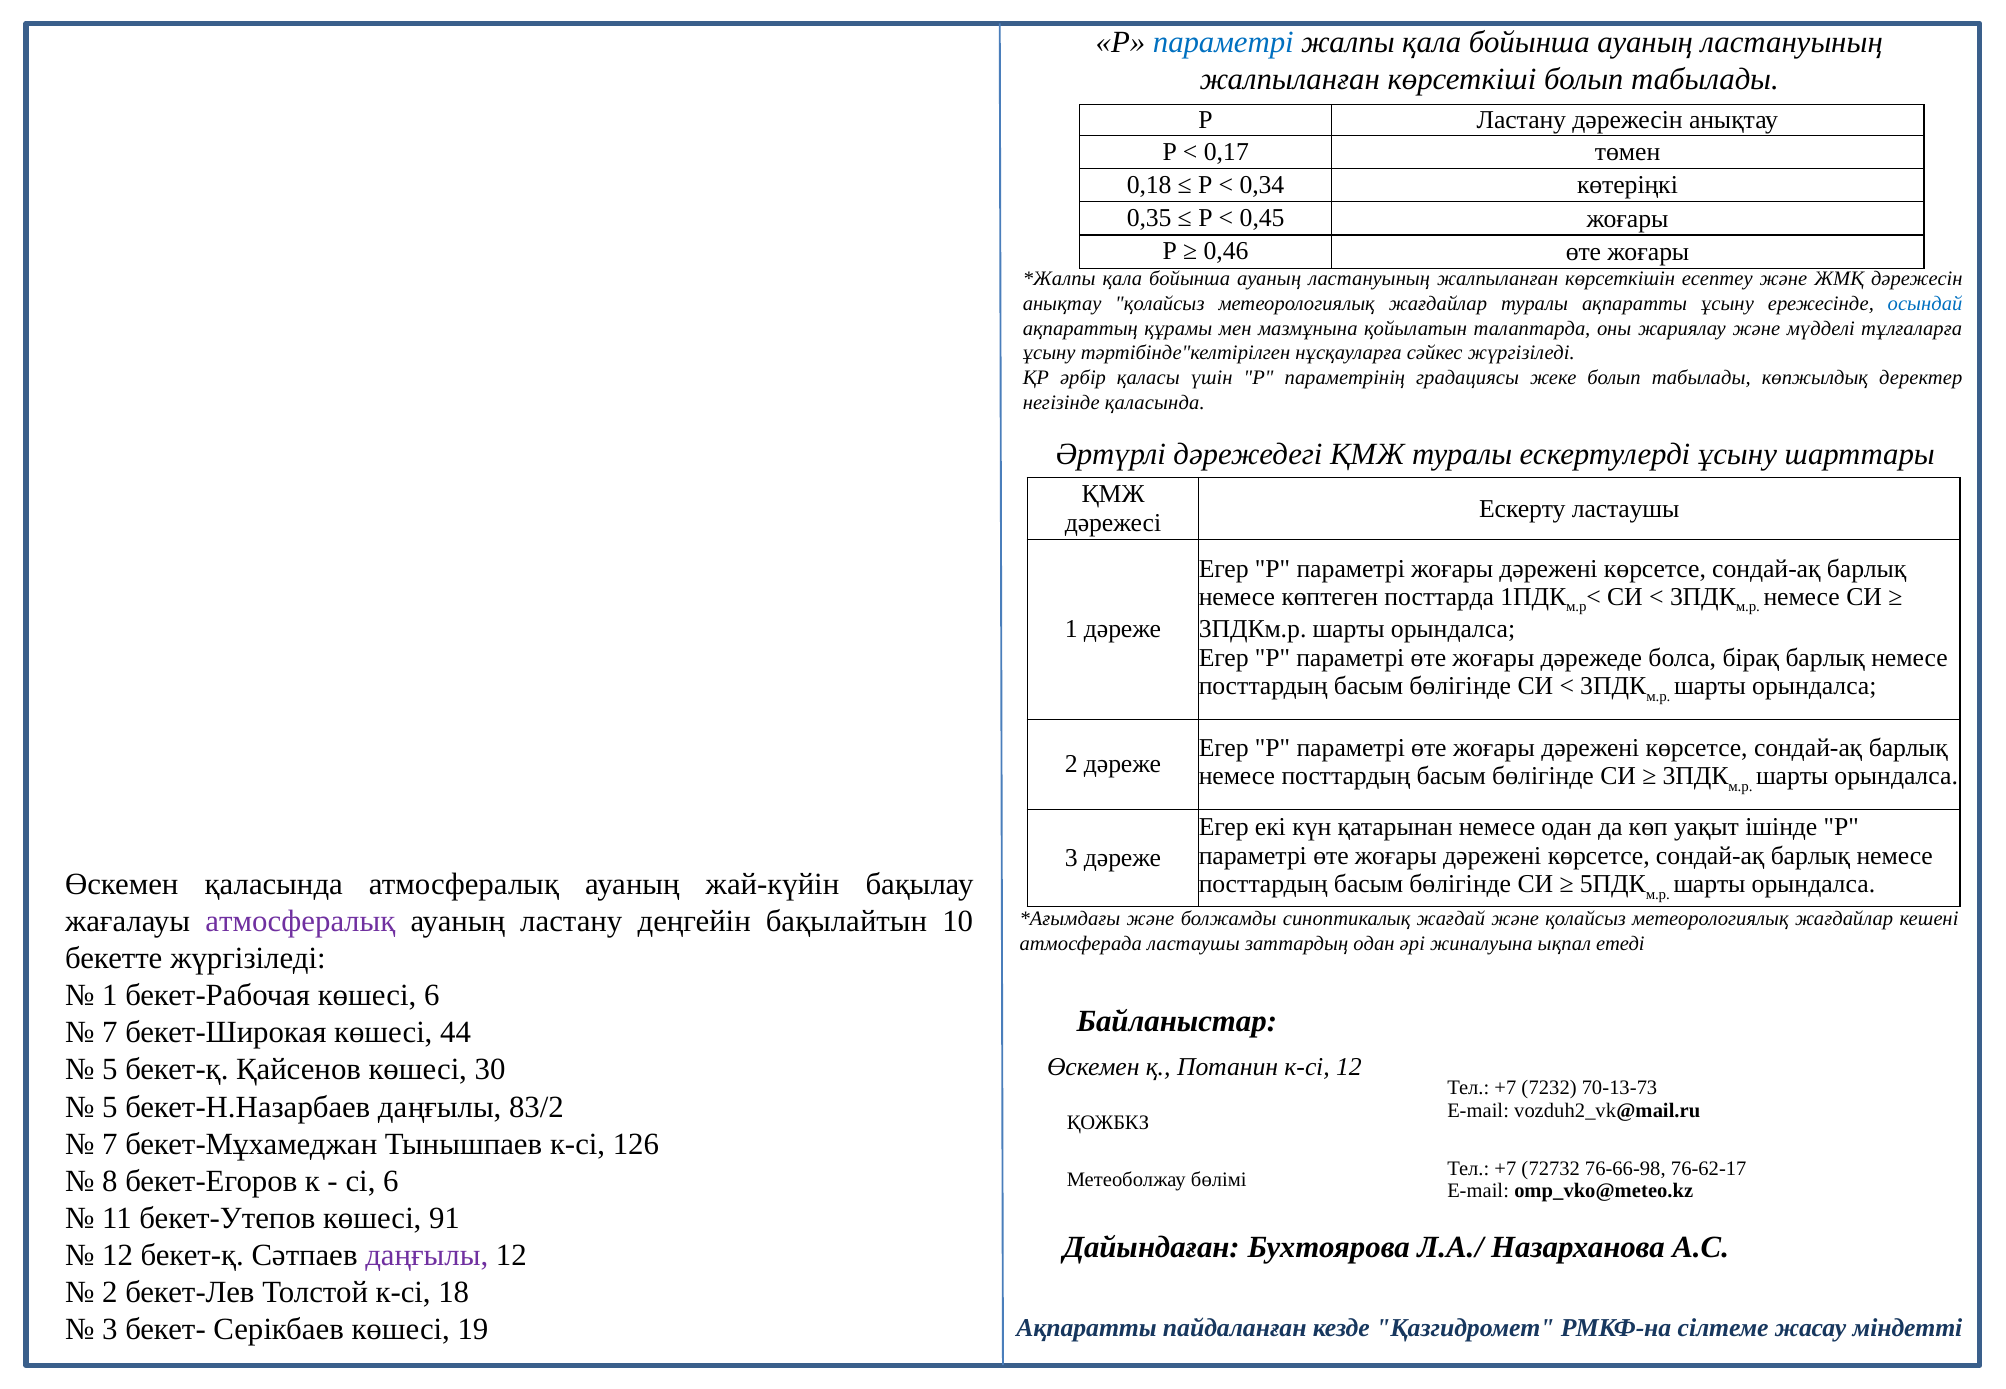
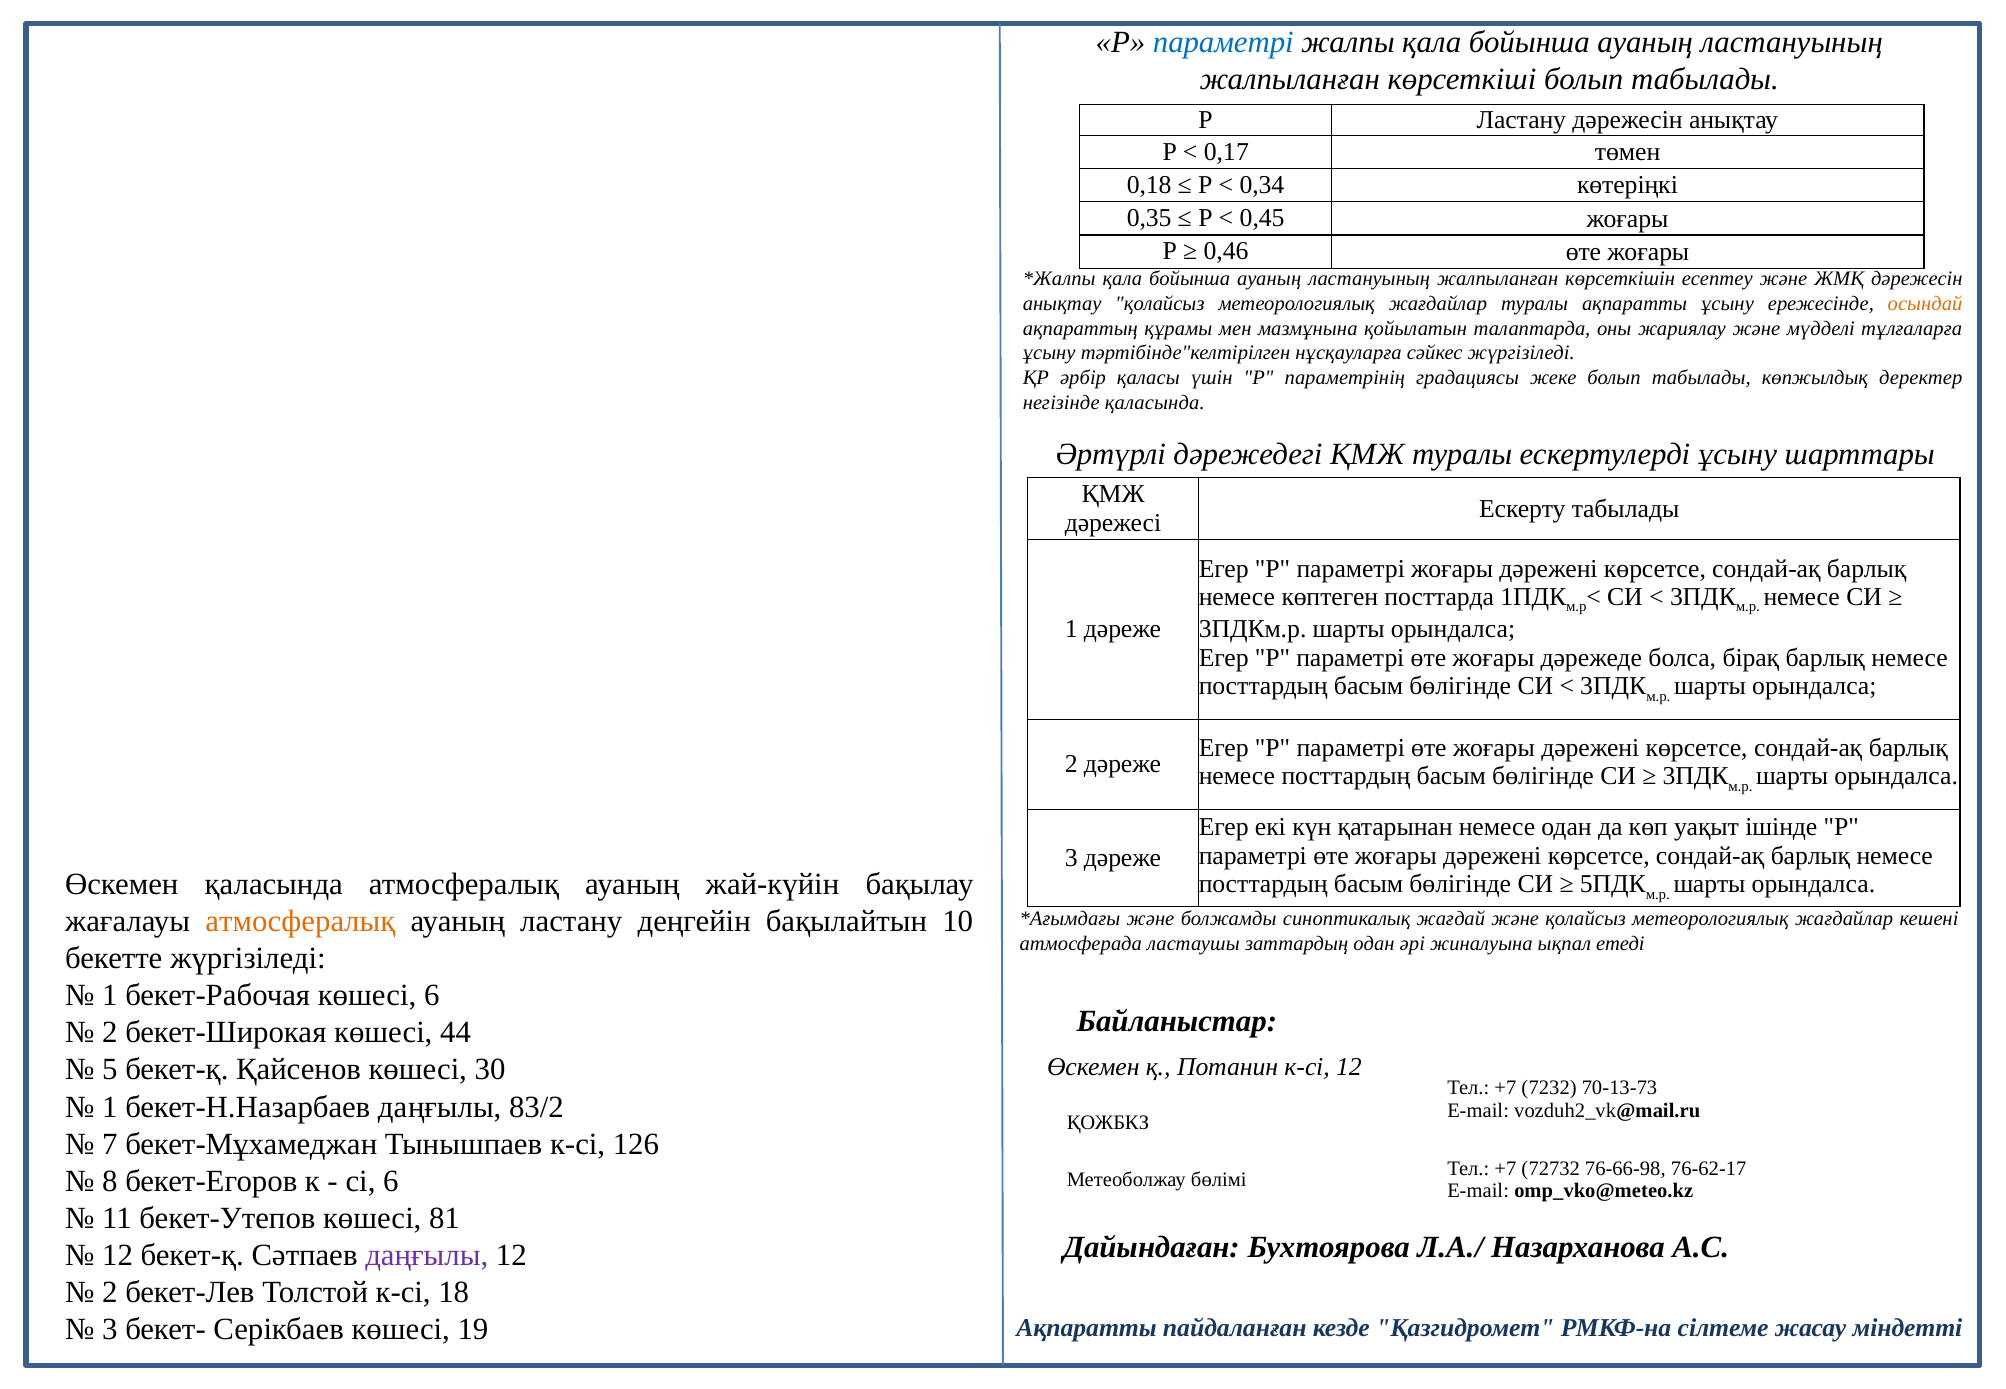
осындай colour: blue -> orange
Ескерту ластаушы: ластаушы -> табылады
атмосфералық at (300, 921) colour: purple -> orange
7 at (110, 1033): 7 -> 2
5 at (110, 1107): 5 -> 1
91: 91 -> 81
